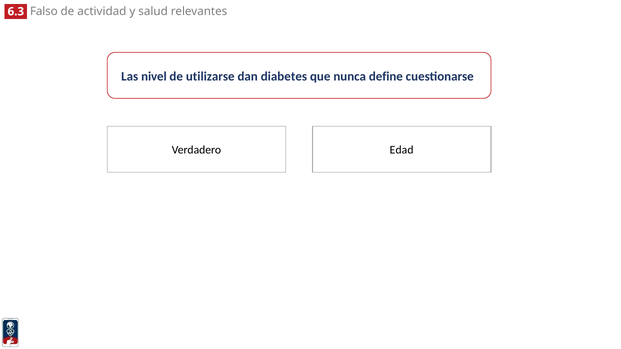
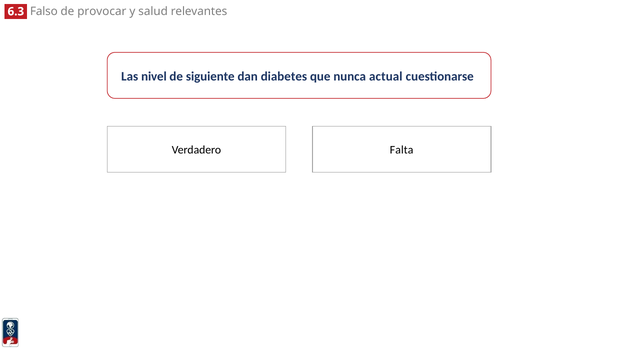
actividad: actividad -> provocar
utilizarse: utilizarse -> siguiente
define: define -> actual
Edad: Edad -> Falta
